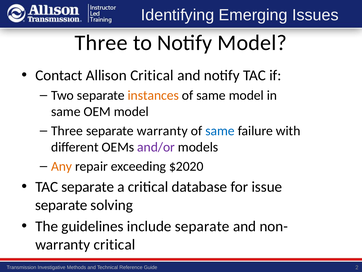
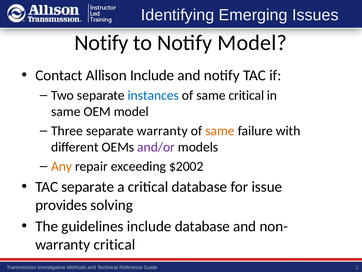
Three at (101, 43): Three -> Notify
Allison Critical: Critical -> Include
instances colour: orange -> blue
same model: model -> critical
same at (220, 131) colour: blue -> orange
$2020: $2020 -> $2002
separate at (61, 205): separate -> provides
include separate: separate -> database
